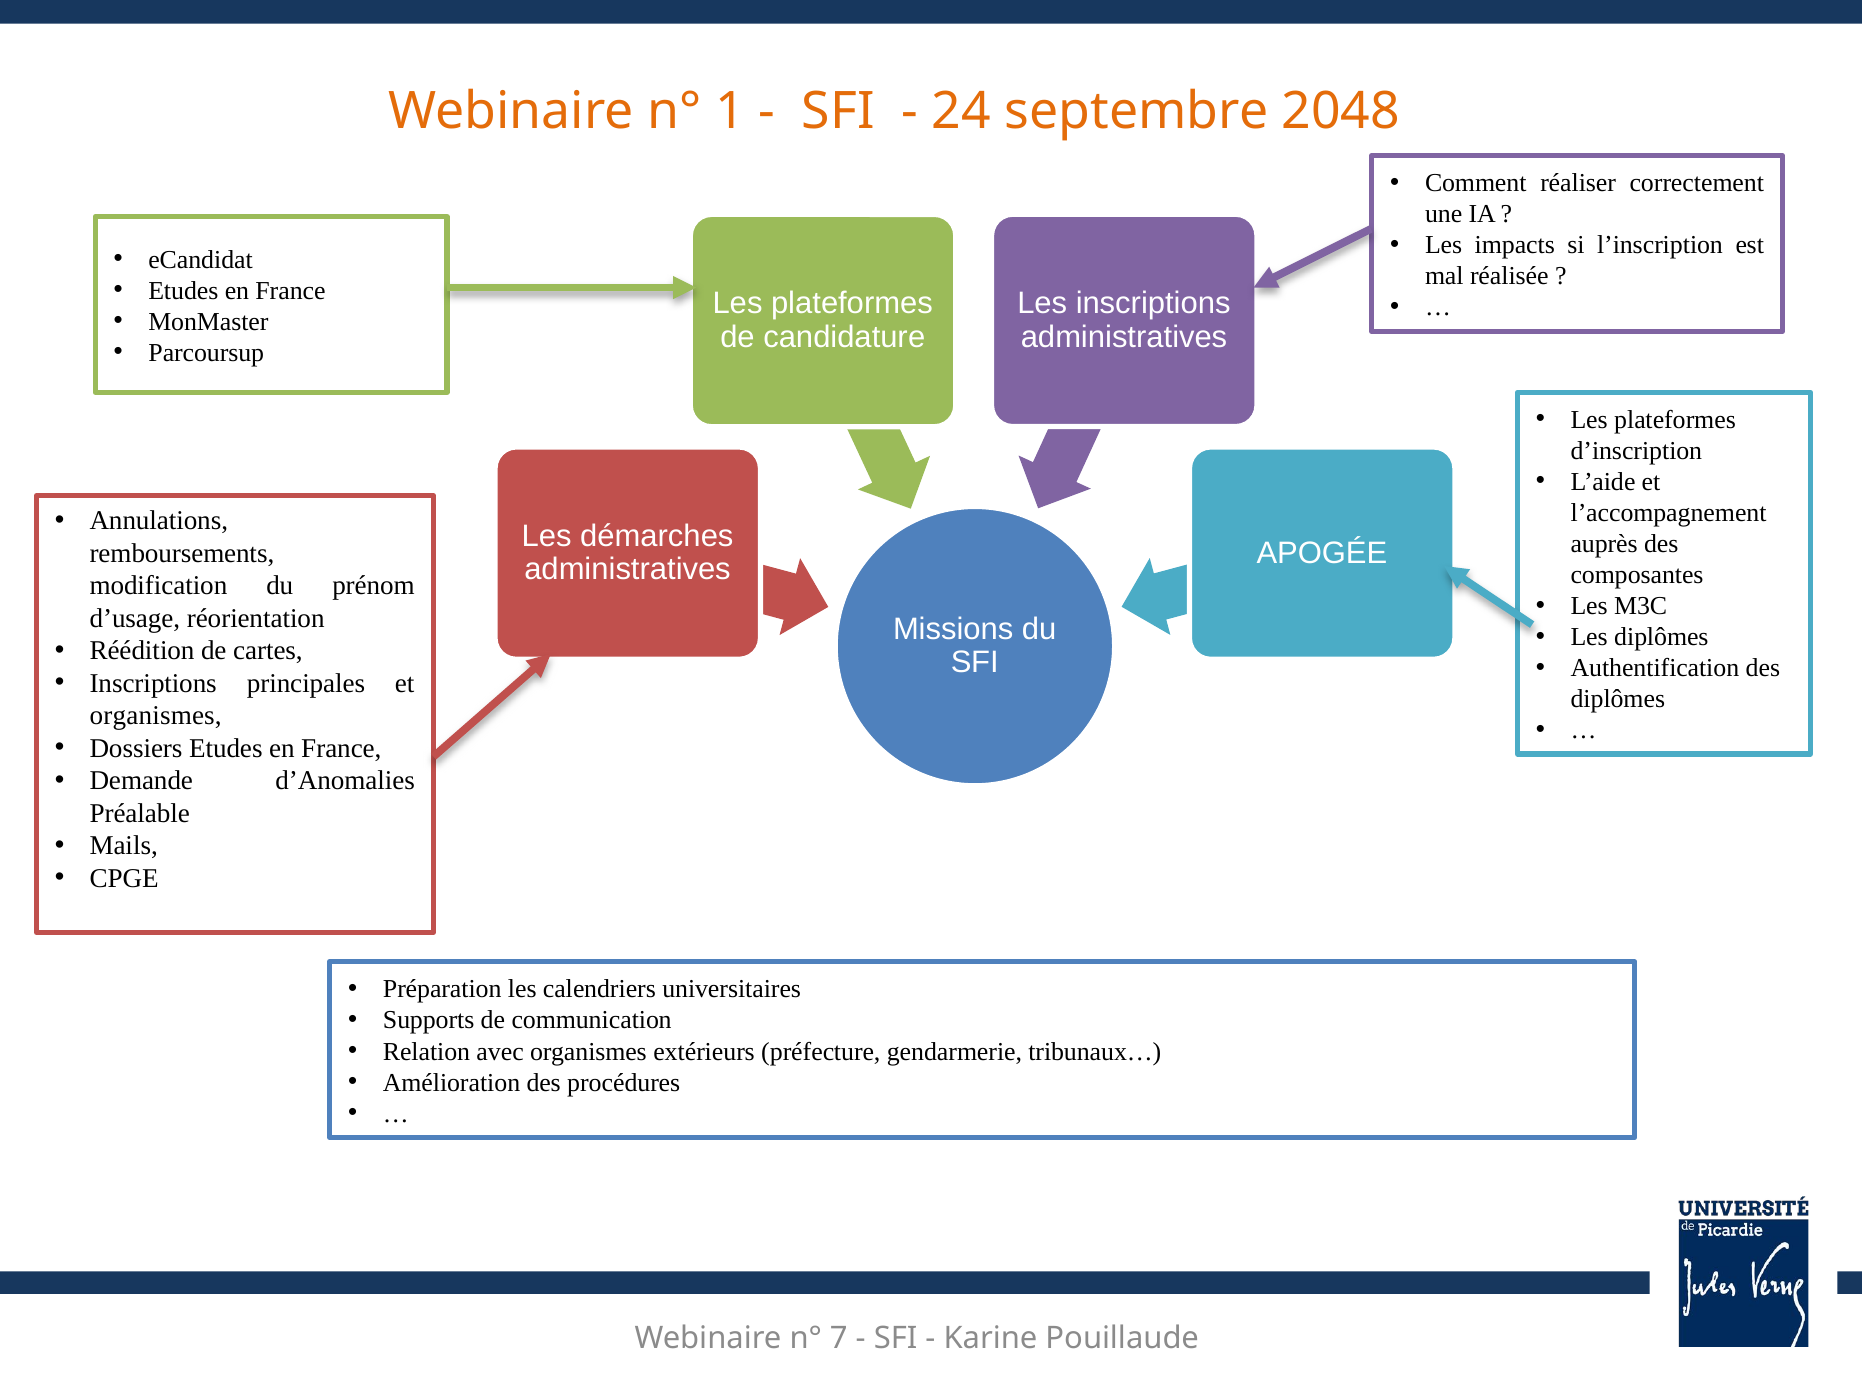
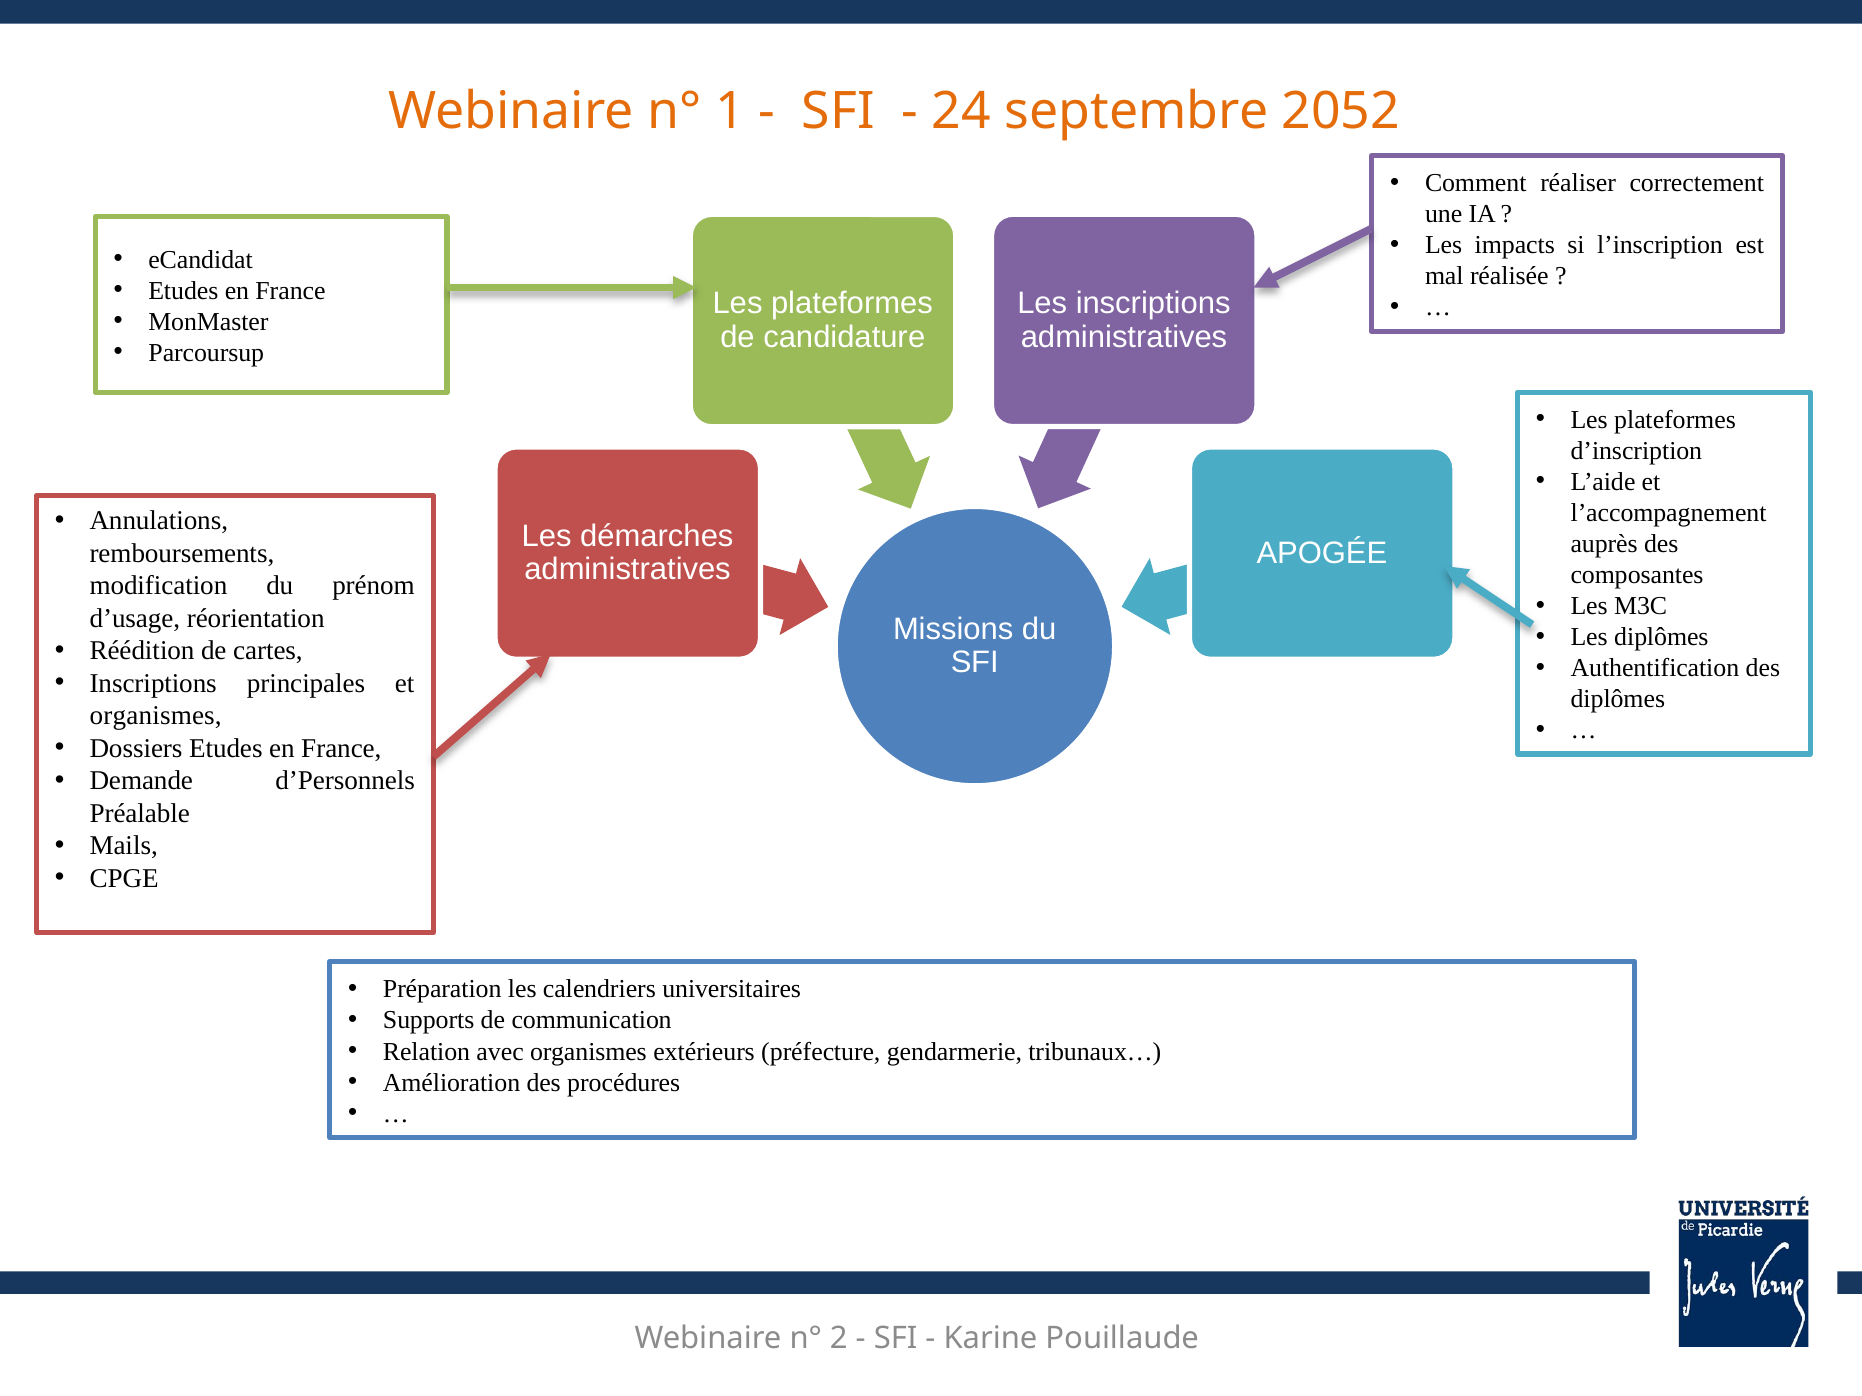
2048: 2048 -> 2052
d’Anomalies: d’Anomalies -> d’Personnels
7: 7 -> 2
